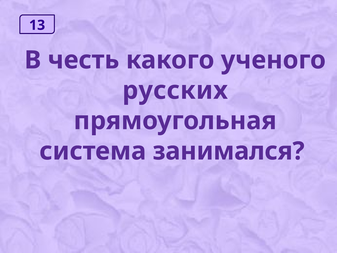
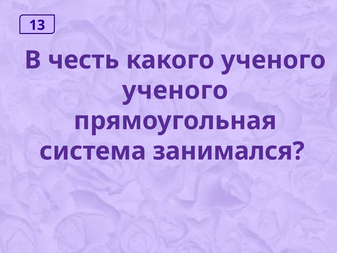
русских at (175, 90): русских -> ученого
